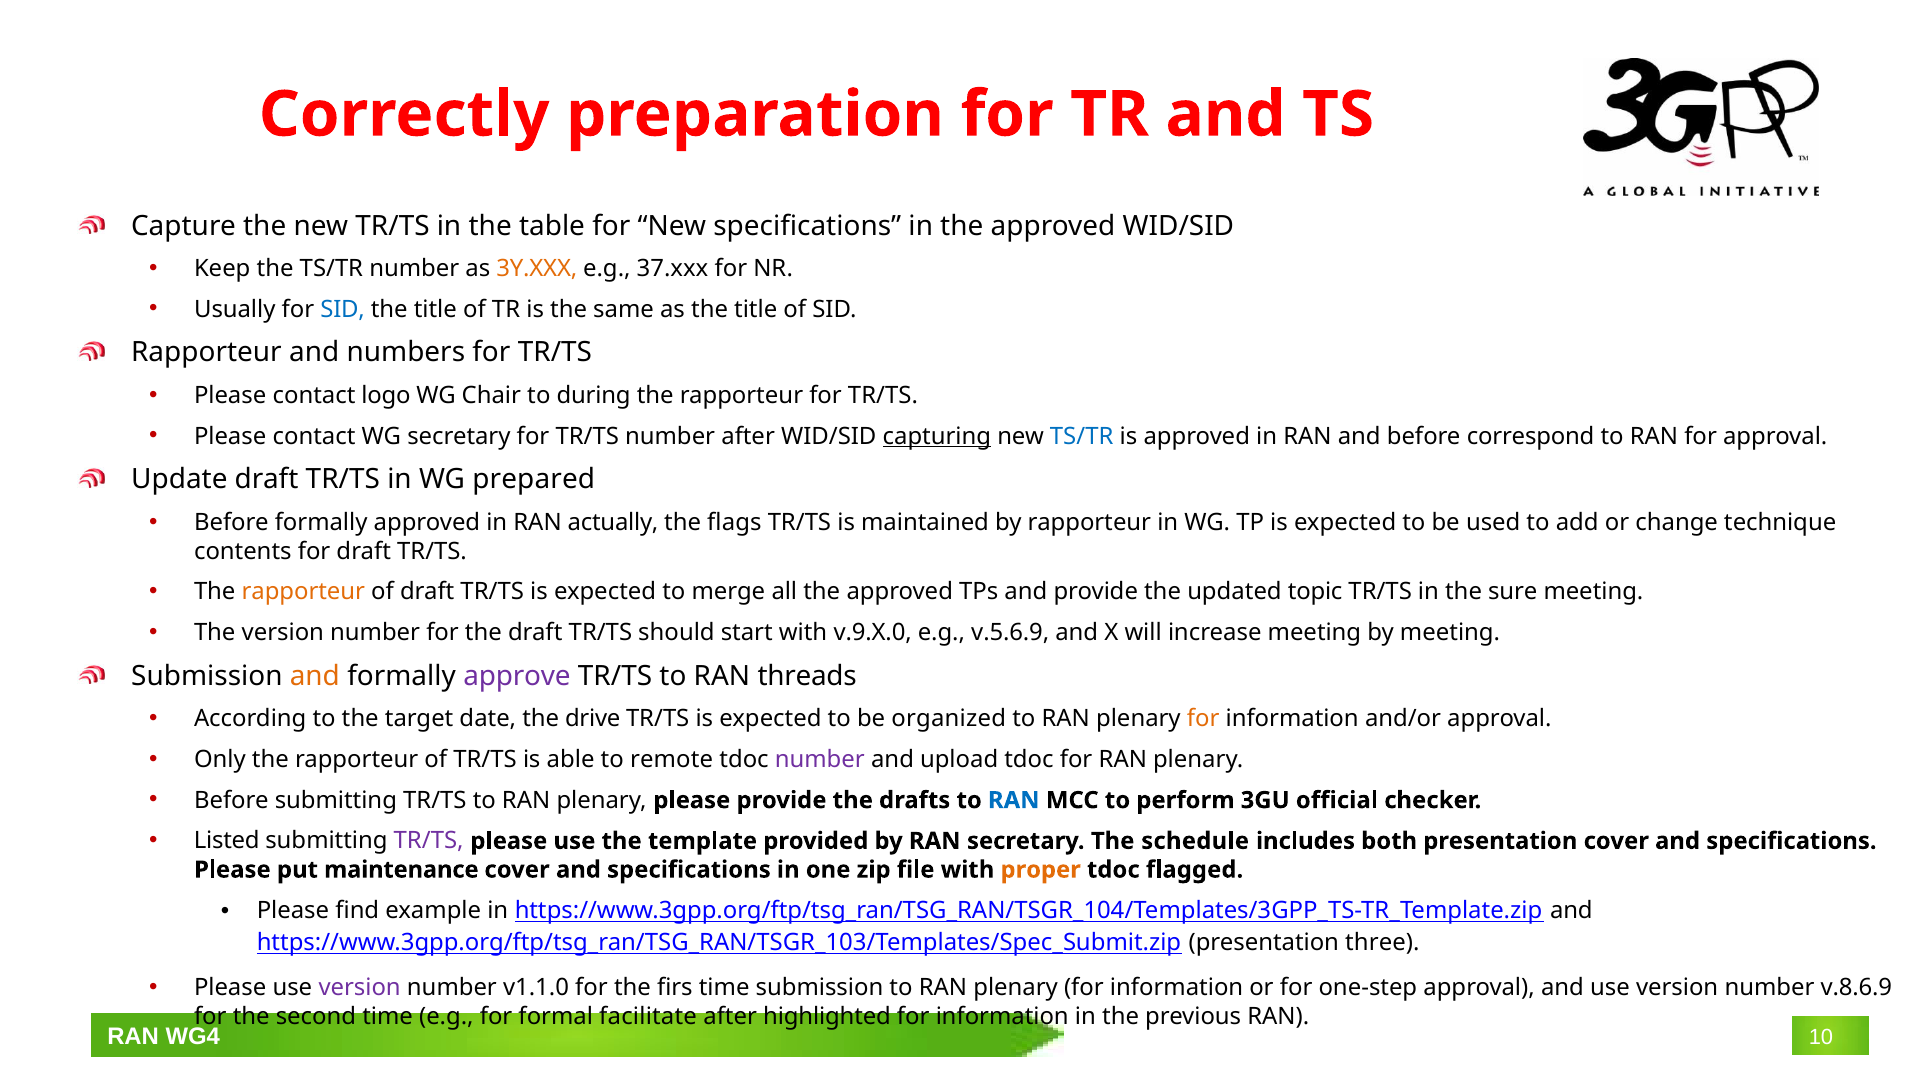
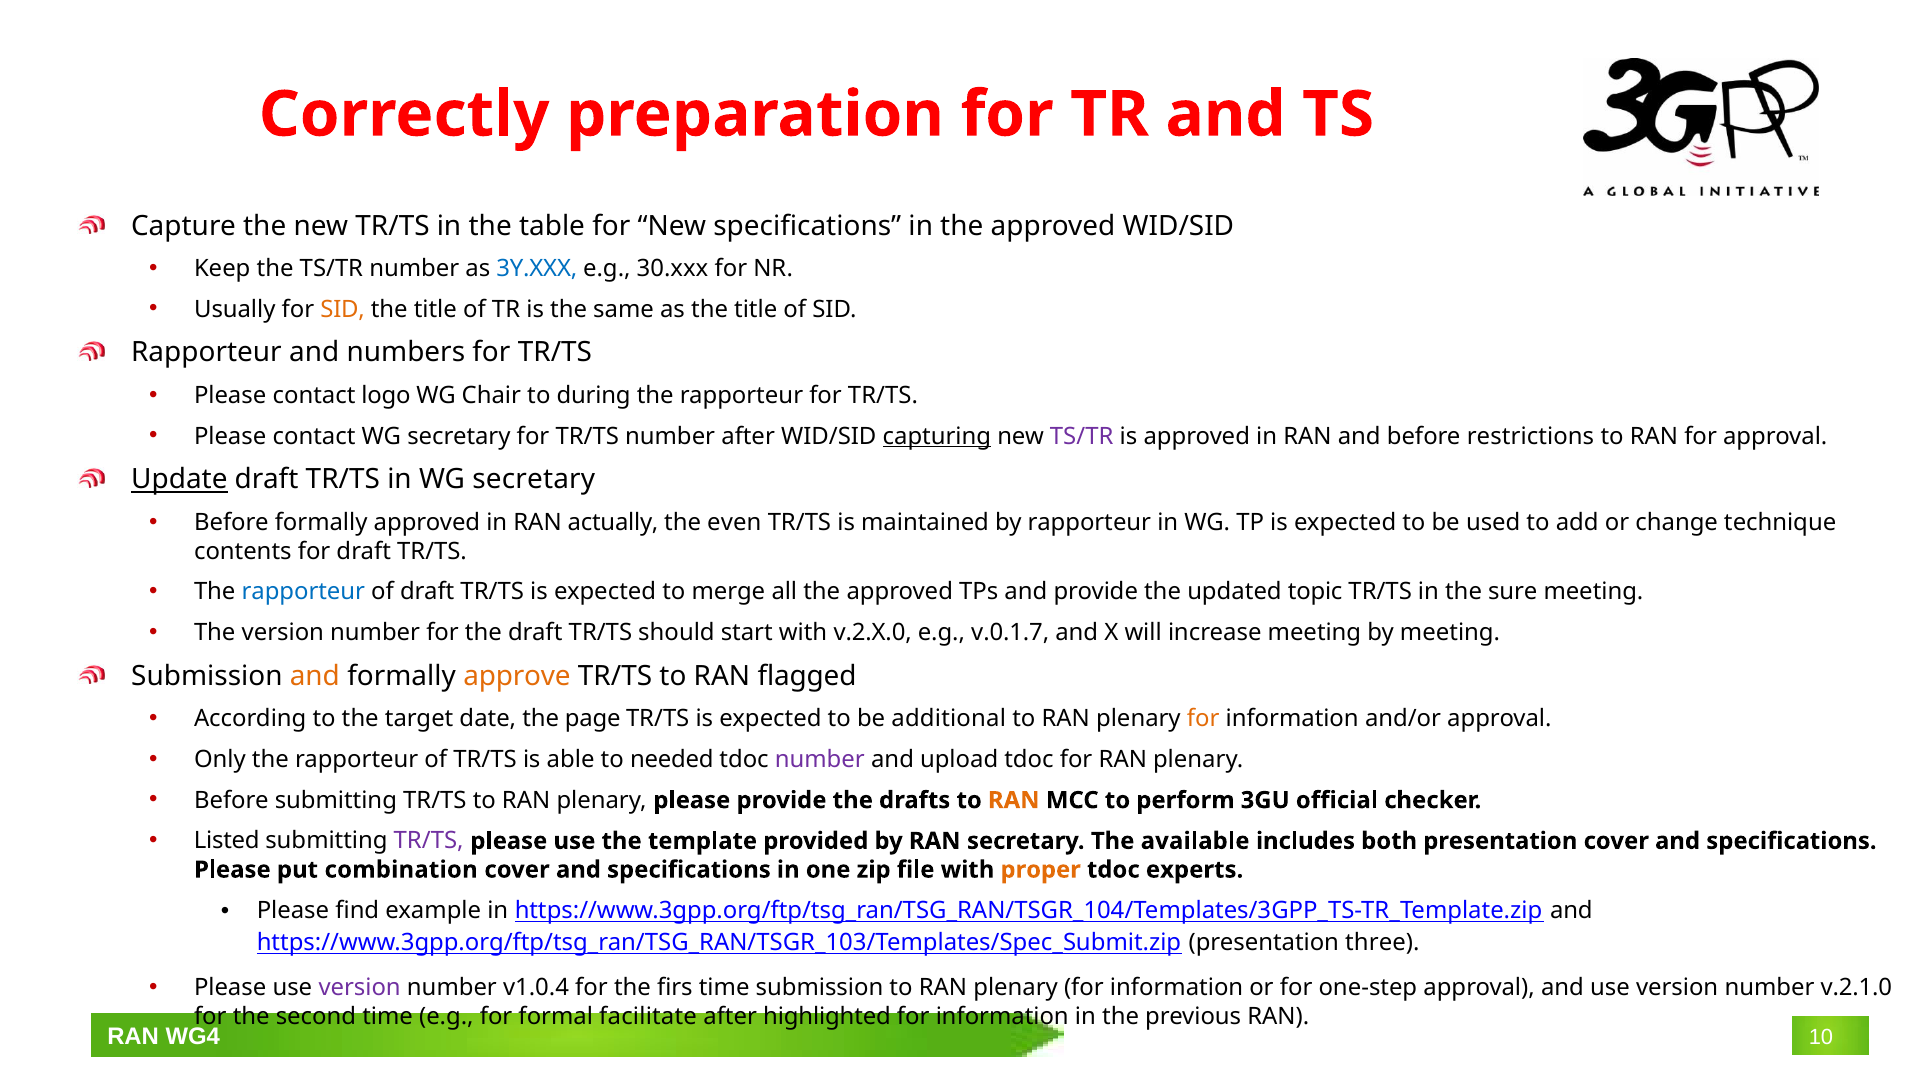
3Y.XXX colour: orange -> blue
37.xxx: 37.xxx -> 30.xxx
SID at (343, 309) colour: blue -> orange
TS/TR at (1082, 436) colour: blue -> purple
correspond: correspond -> restrictions
Update underline: none -> present
in WG prepared: prepared -> secretary
flags: flags -> even
rapporteur at (303, 592) colour: orange -> blue
v.9.X.0: v.9.X.0 -> v.2.X.0
v.5.6.9: v.5.6.9 -> v.0.1.7
approve colour: purple -> orange
threads: threads -> flagged
drive: drive -> page
organized: organized -> additional
remote: remote -> needed
RAN at (1014, 800) colour: blue -> orange
schedule: schedule -> available
maintenance: maintenance -> combination
flagged: flagged -> experts
v1.1.0: v1.1.0 -> v1.0.4
v.8.6.9: v.8.6.9 -> v.2.1.0
